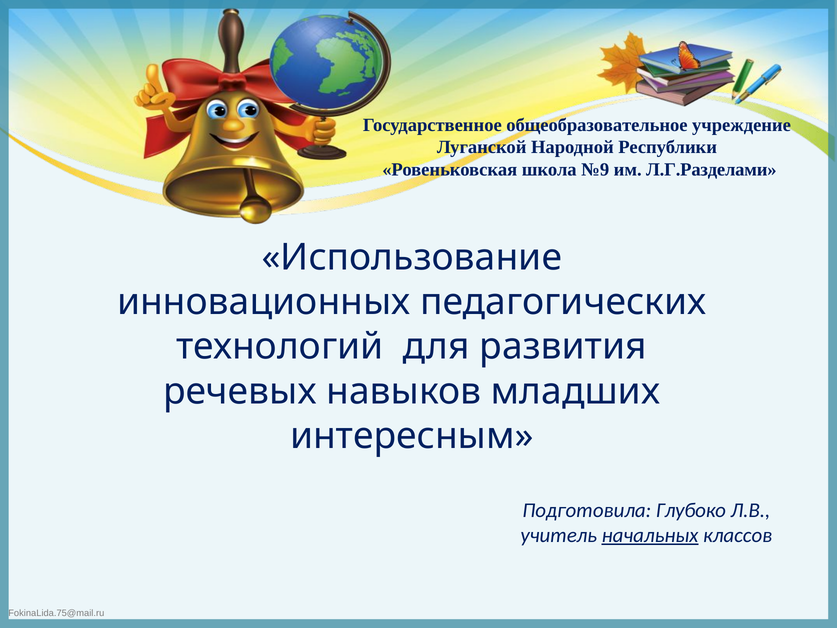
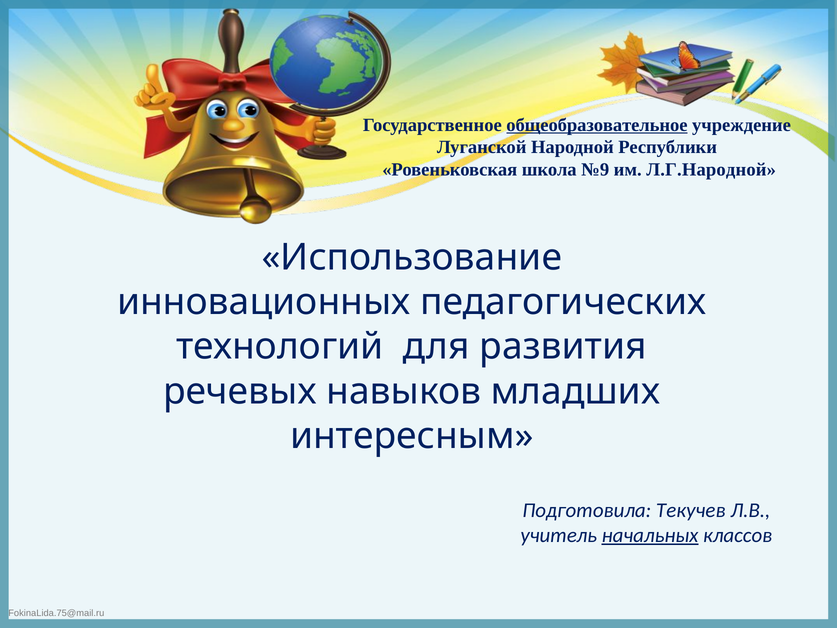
общеобразовательное underline: none -> present
Л.Г.Разделами: Л.Г.Разделами -> Л.Г.Народной
Глубоко: Глубоко -> Текучев
